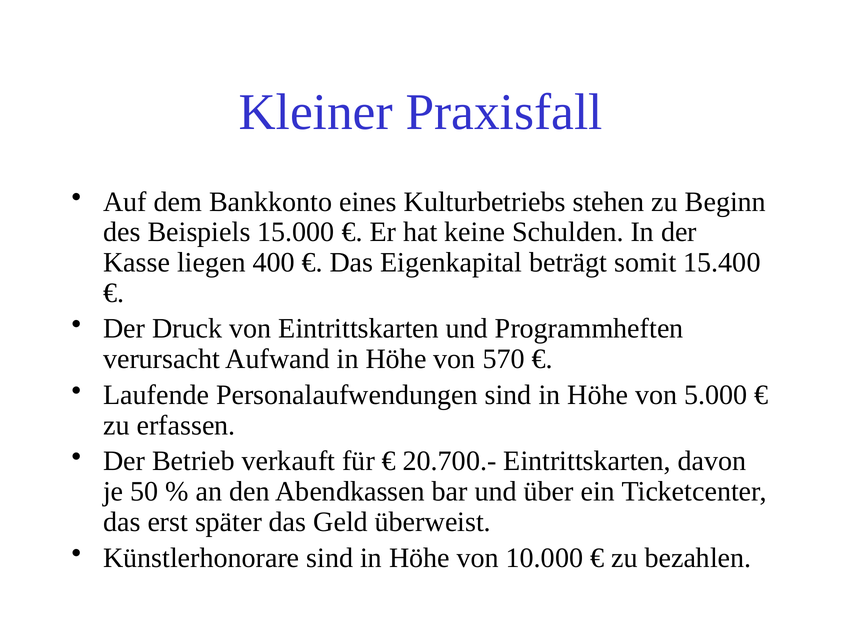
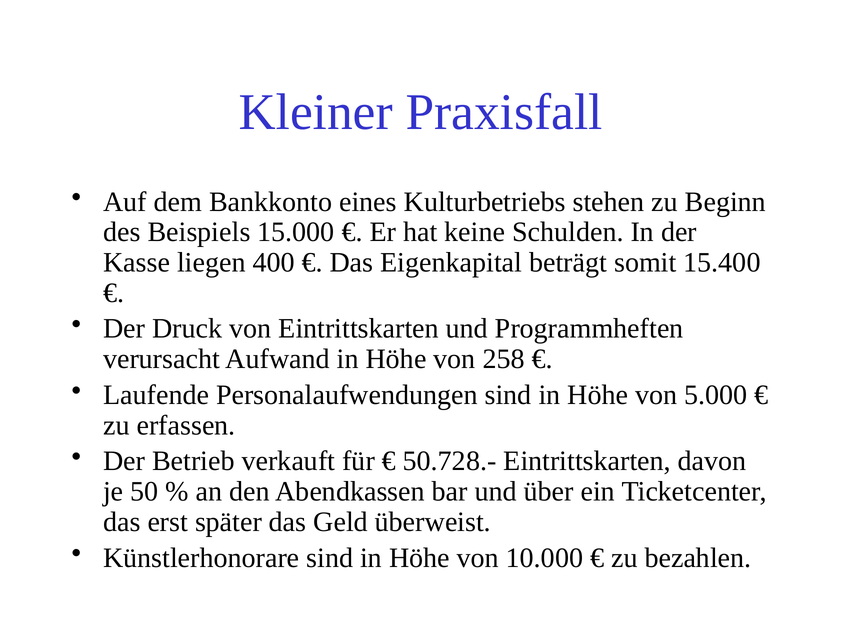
570: 570 -> 258
20.700.-: 20.700.- -> 50.728.-
